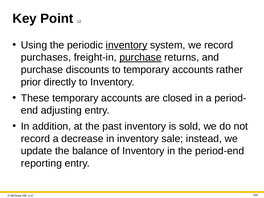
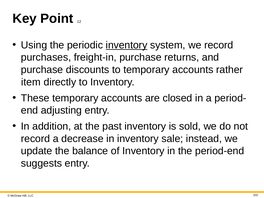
purchase at (140, 57) underline: present -> none
prior: prior -> item
reporting: reporting -> suggests
